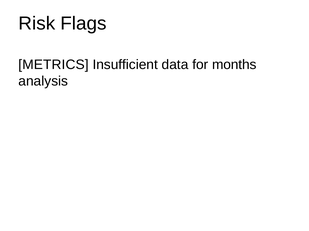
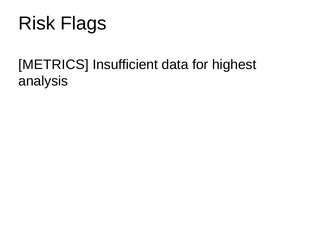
months: months -> highest
